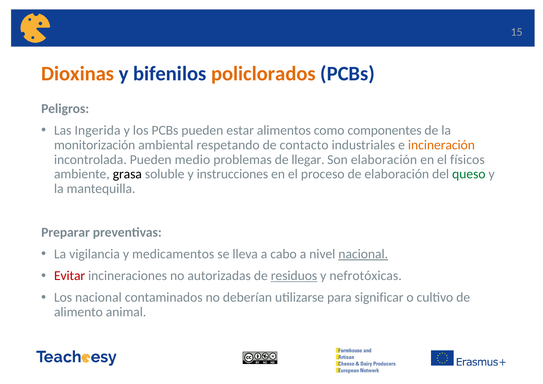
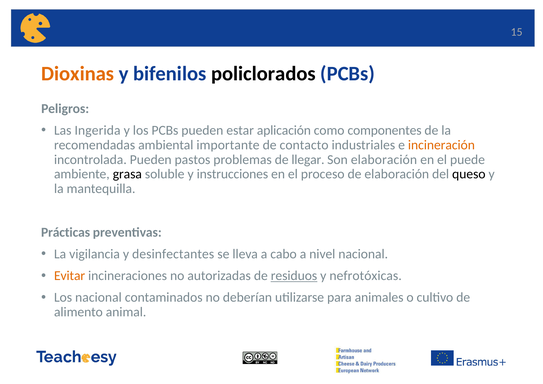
policlorados colour: orange -> black
alimentos: alimentos -> aplicación
monitorización: monitorización -> recomendadas
respetando: respetando -> importante
medio: medio -> pastos
físicos: físicos -> puede
queso colour: green -> black
Preparar: Preparar -> Prácticas
medicamentos: medicamentos -> desinfectantes
nacional at (363, 254) underline: present -> none
Evitar colour: red -> orange
significar: significar -> animales
